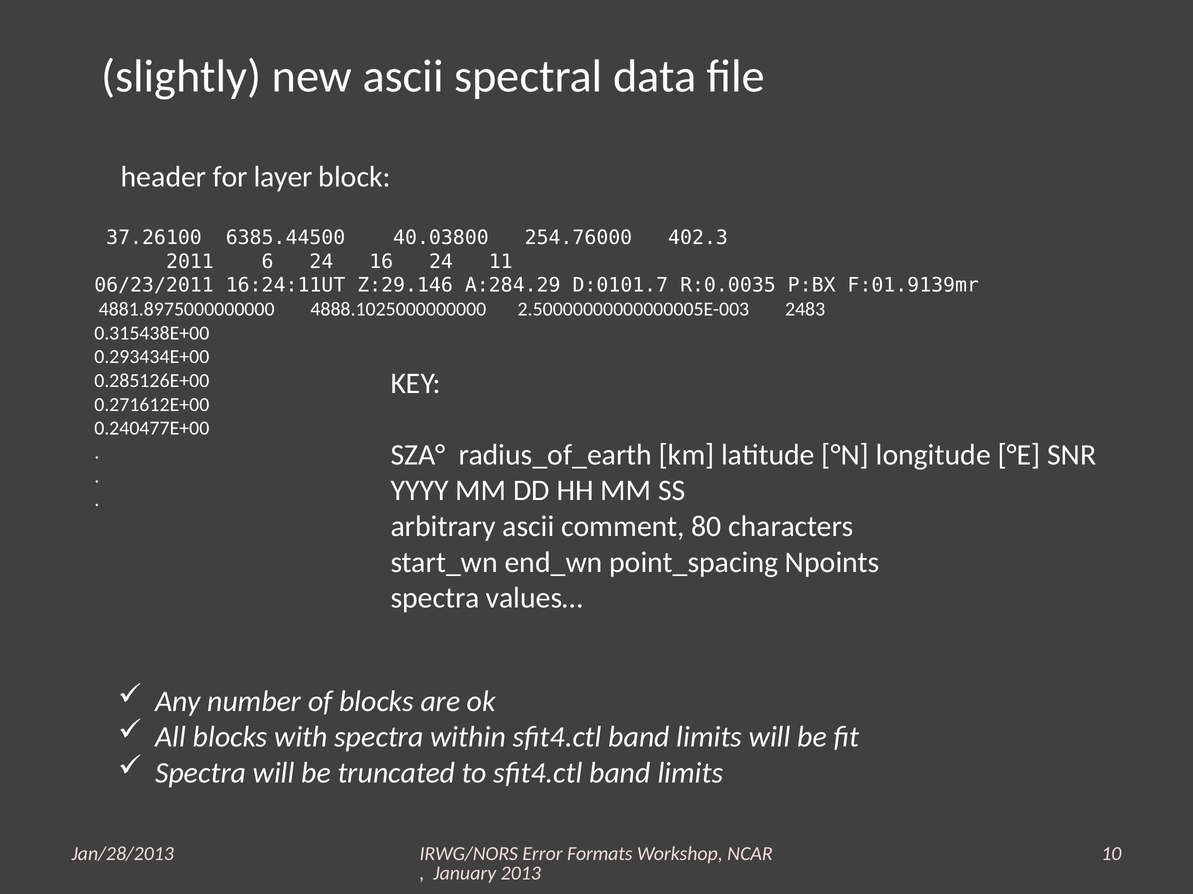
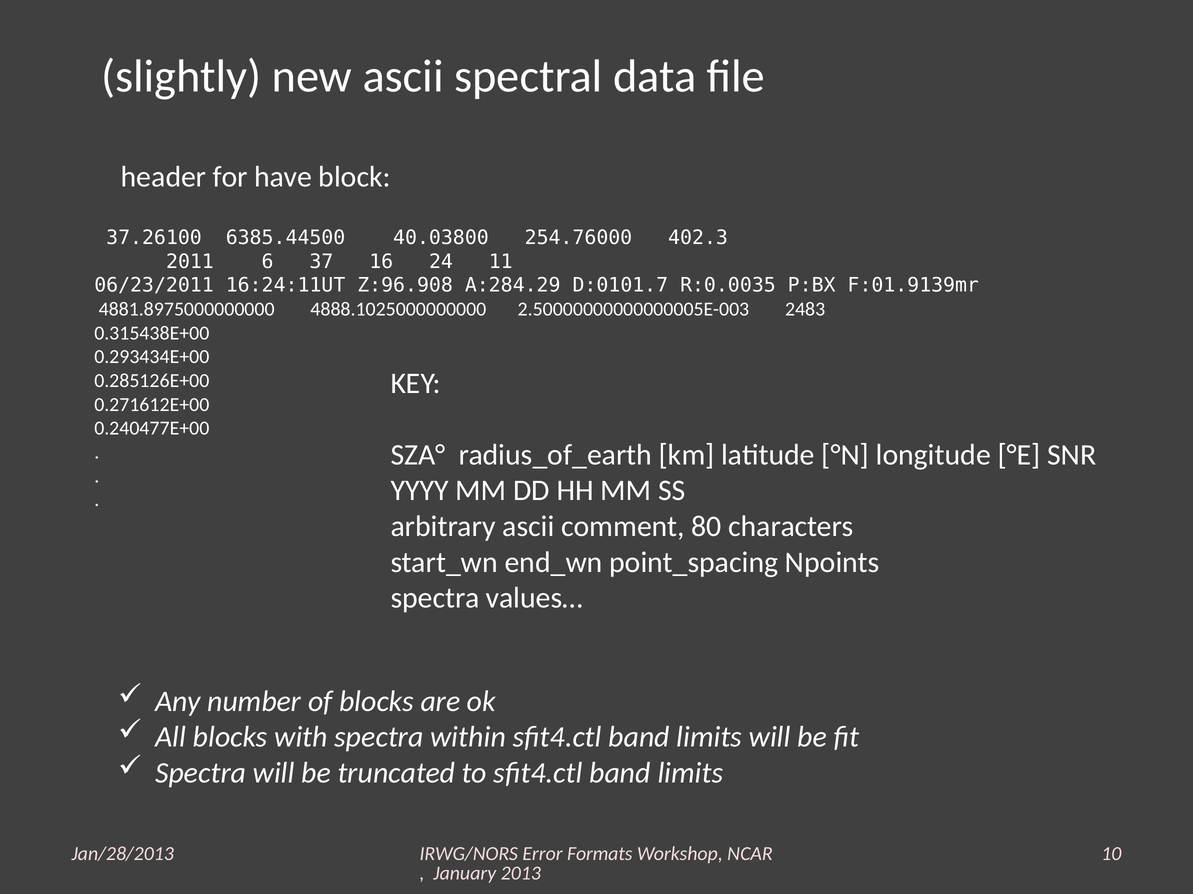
layer: layer -> have
6 24: 24 -> 37
Z:29.146: Z:29.146 -> Z:96.908
